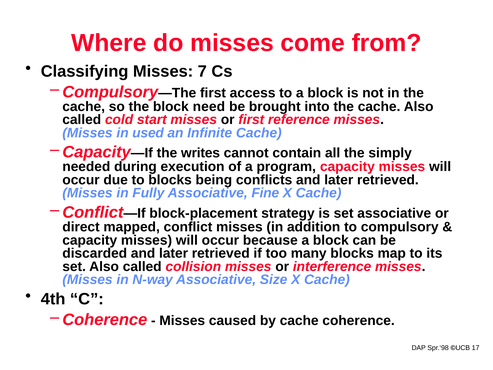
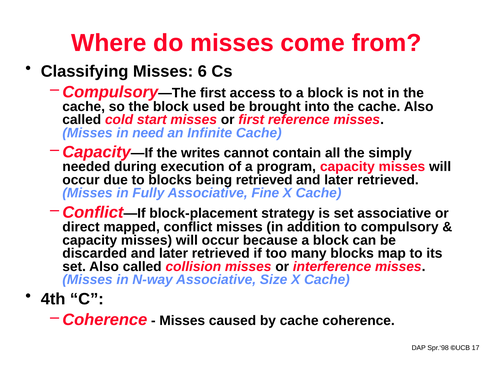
7: 7 -> 6
need: need -> used
used: used -> need
being conflicts: conflicts -> retrieved
